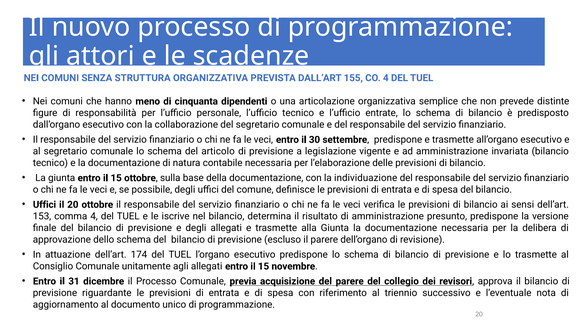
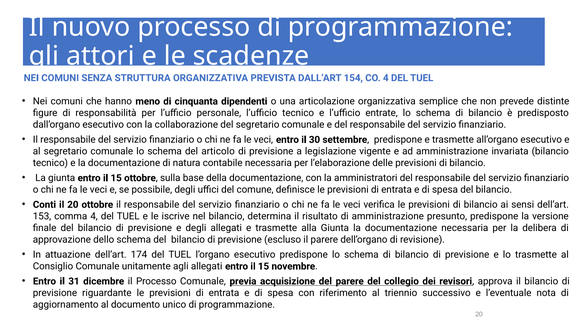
155: 155 -> 154
individuazione: individuazione -> amministratori
Uffici at (44, 205): Uffici -> Conti
